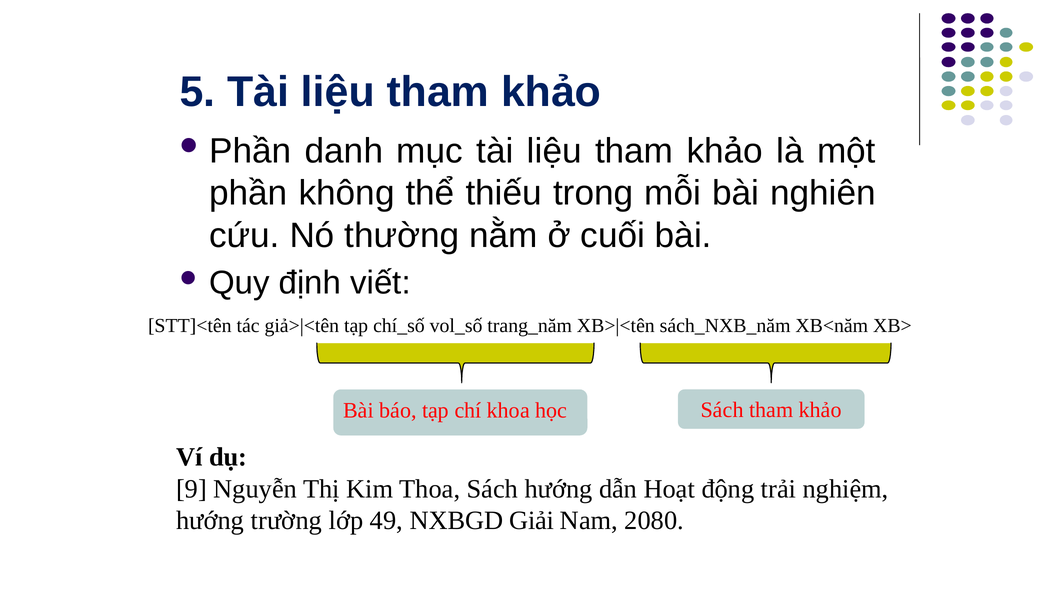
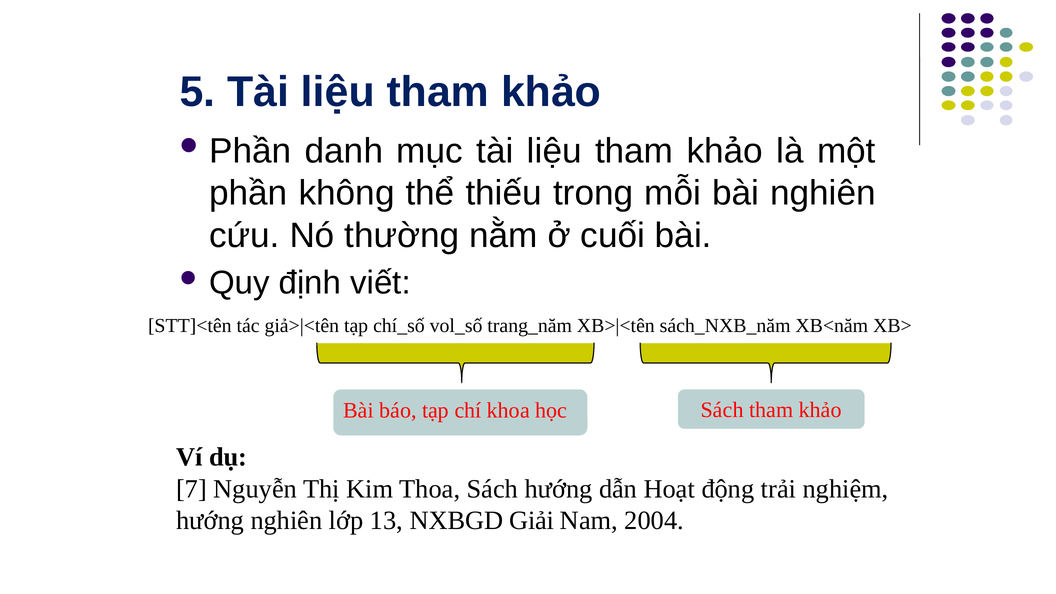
9: 9 -> 7
hướng trường: trường -> nghiên
49: 49 -> 13
2080: 2080 -> 2004
